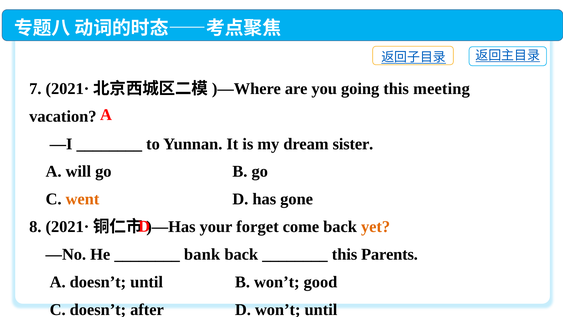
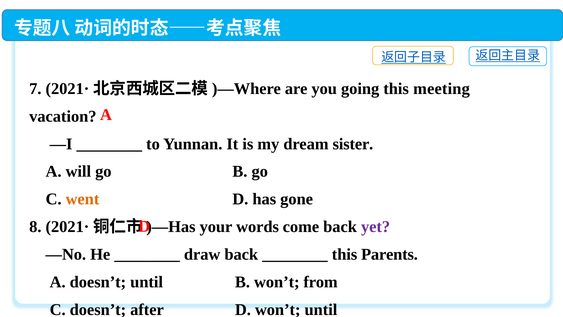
forget: forget -> words
yet colour: orange -> purple
bank: bank -> draw
good: good -> from
